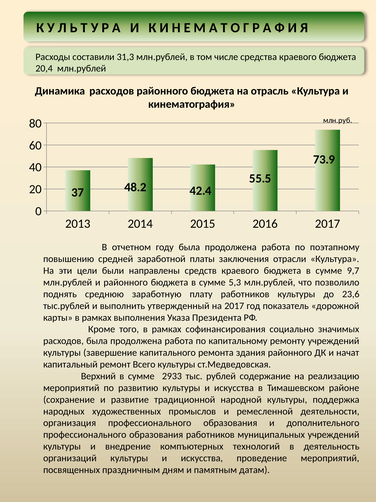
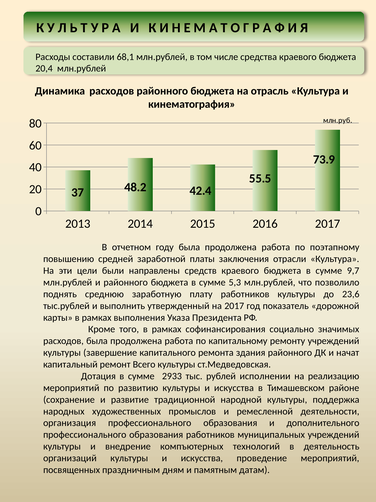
31,3: 31,3 -> 68,1
Верхний: Верхний -> Дотация
содержание: содержание -> исполнении
